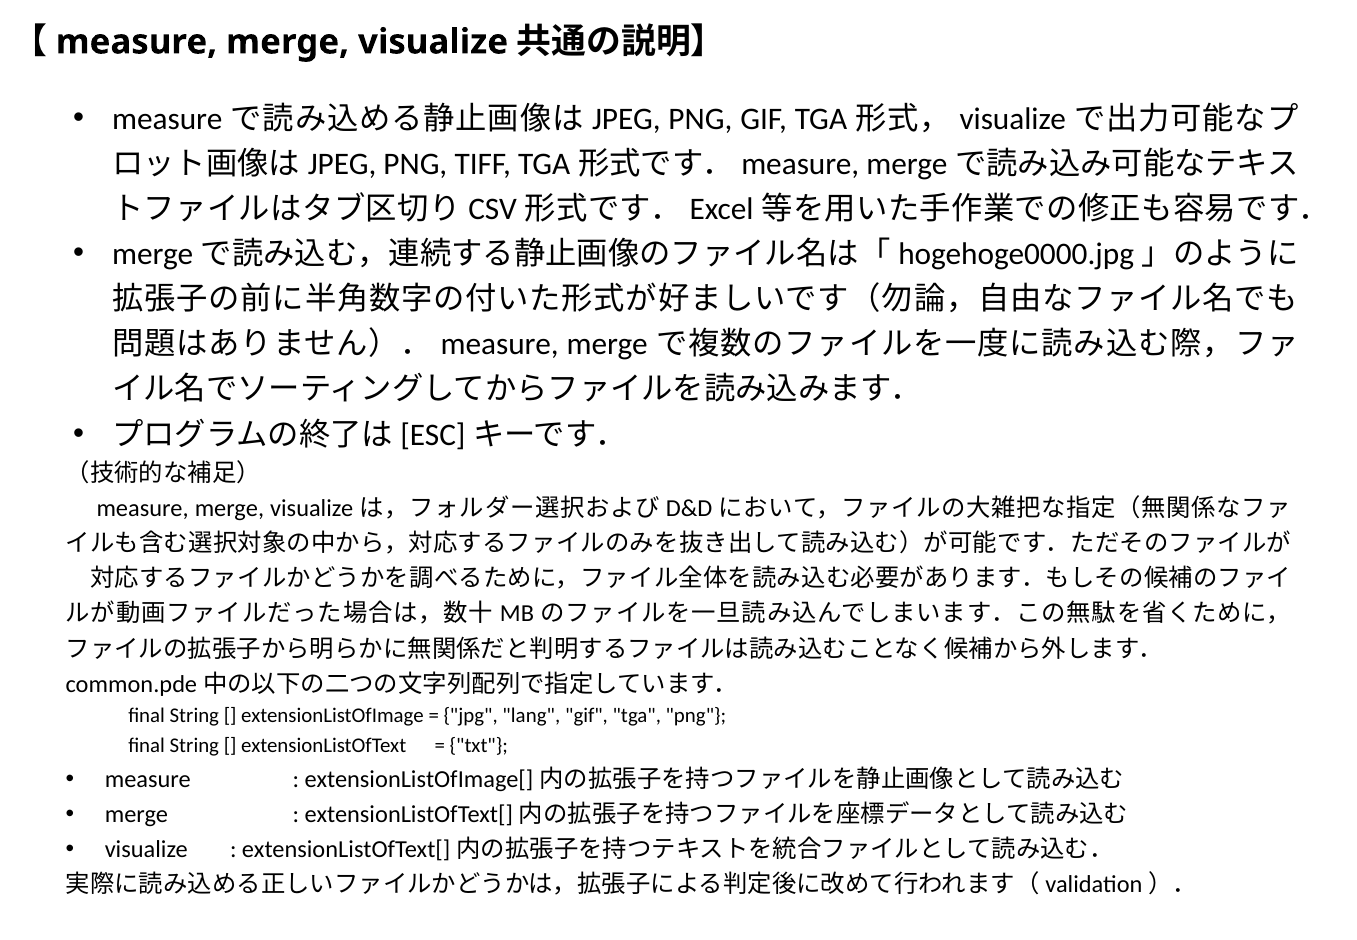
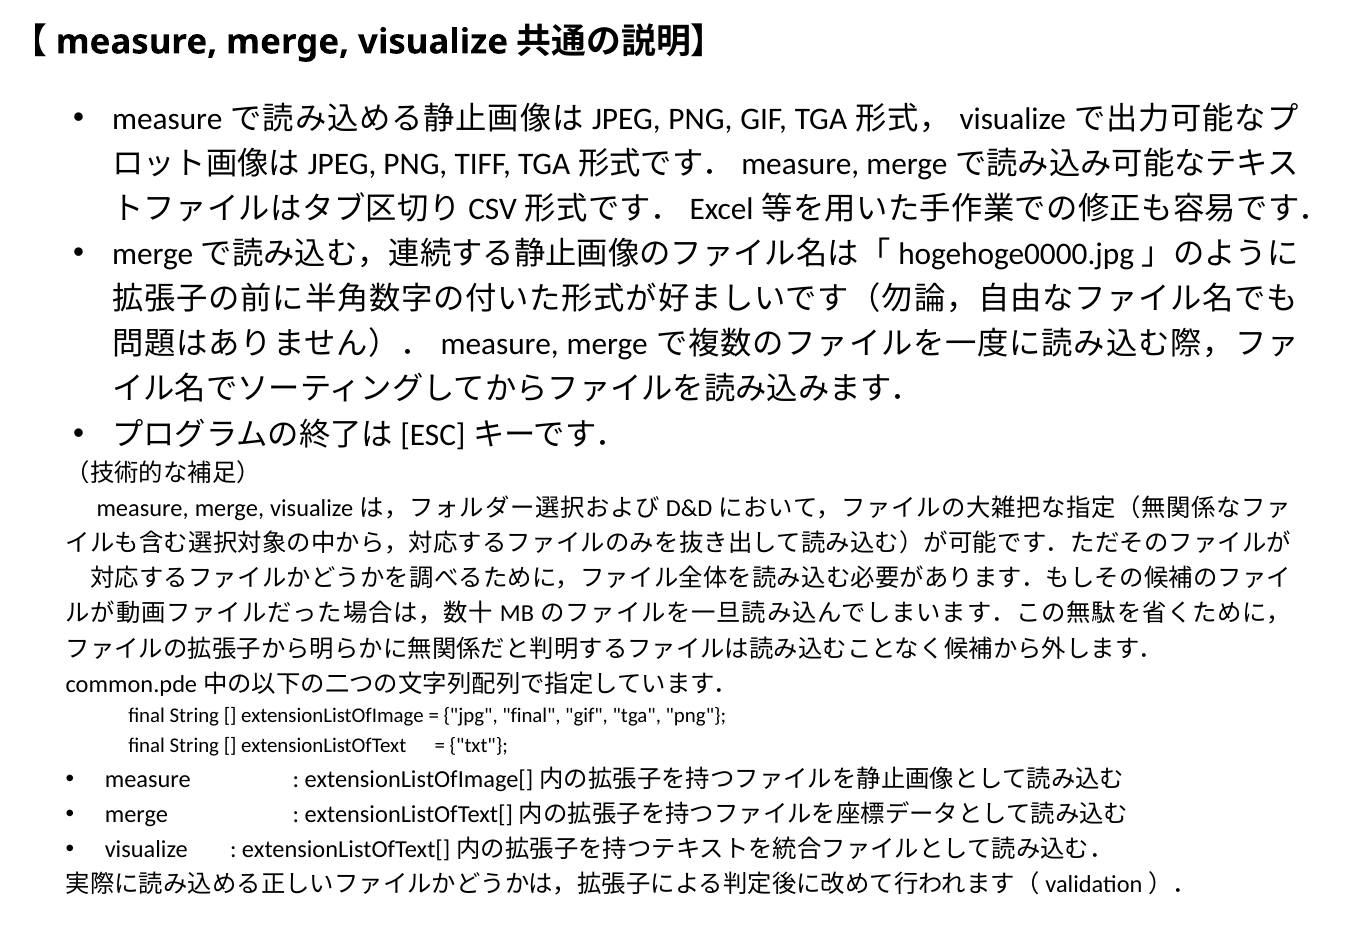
jpg lang: lang -> final
